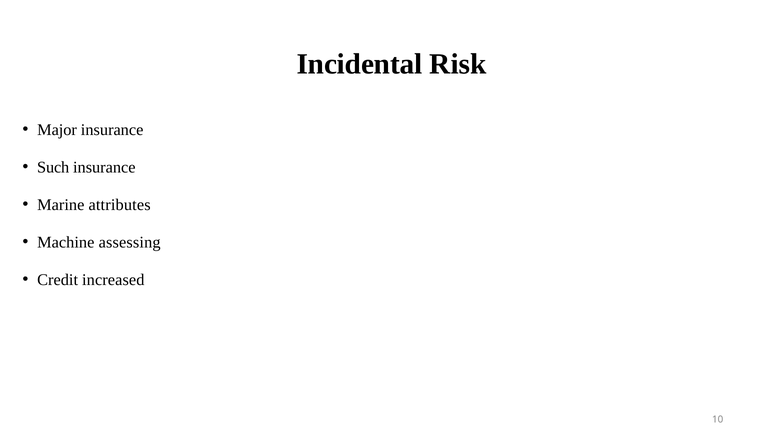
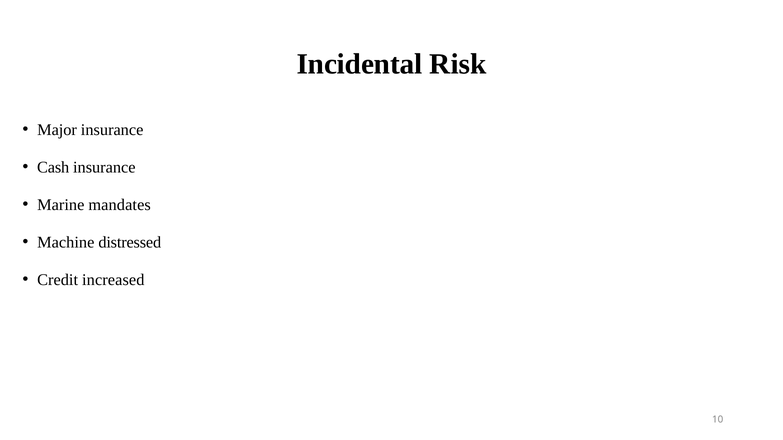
Such: Such -> Cash
attributes: attributes -> mandates
assessing: assessing -> distressed
